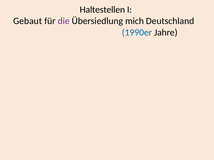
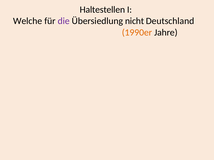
Gebaut: Gebaut -> Welche
mich: mich -> nicht
1990er colour: blue -> orange
